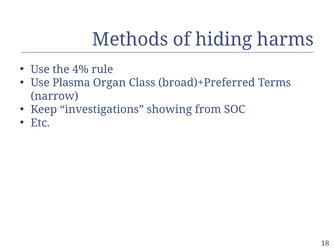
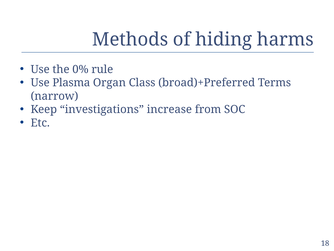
4%: 4% -> 0%
showing: showing -> increase
